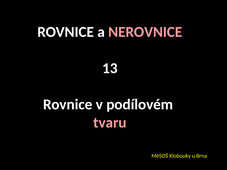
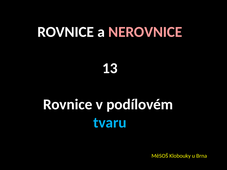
tvaru colour: pink -> light blue
